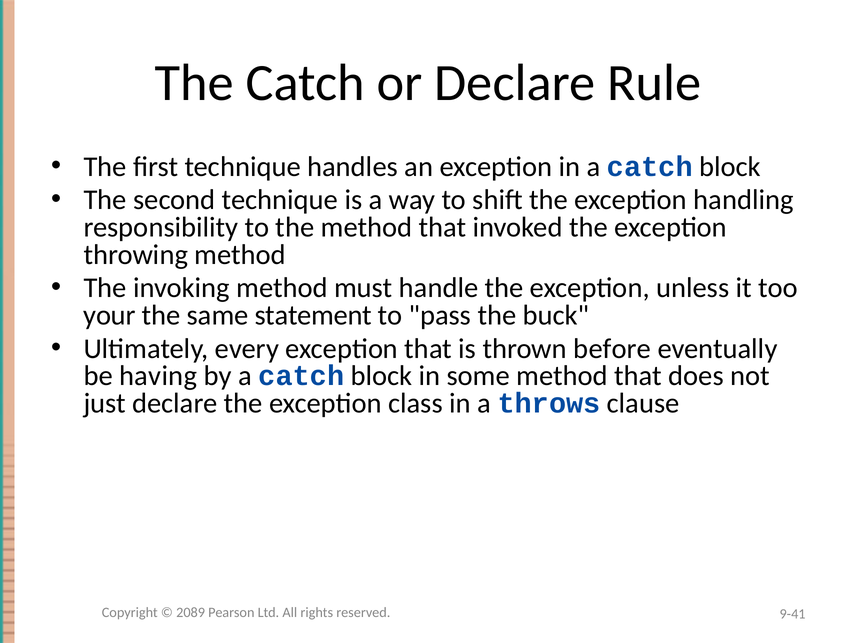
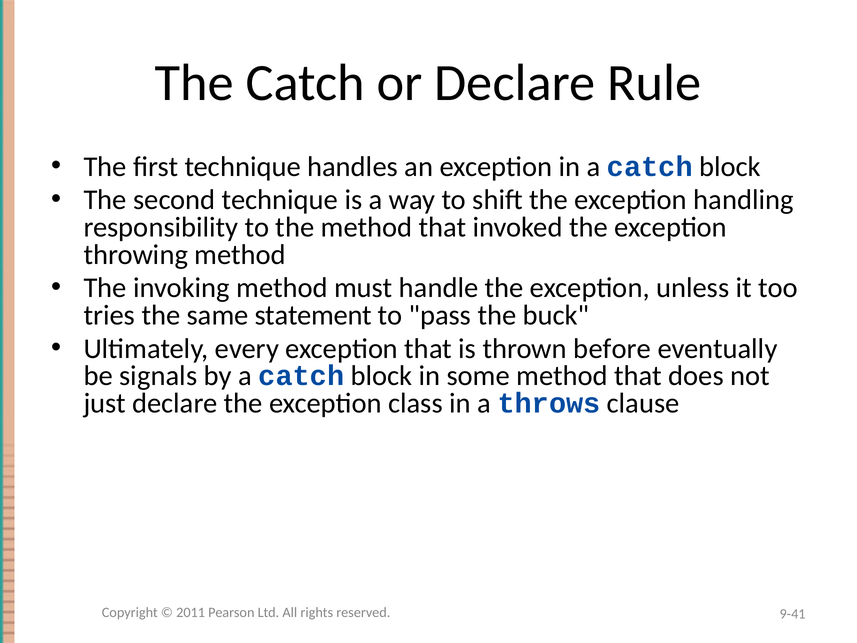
your: your -> tries
having: having -> signals
2089: 2089 -> 2011
